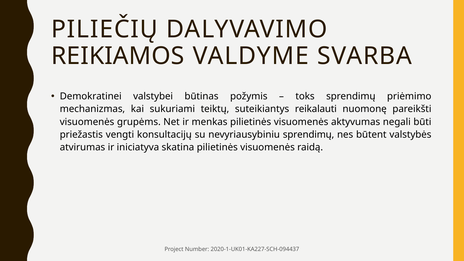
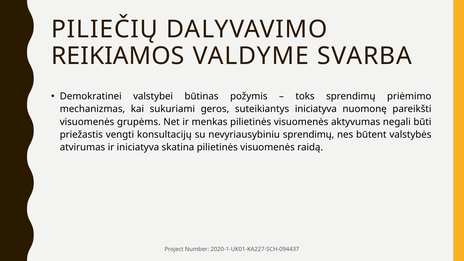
teiktų: teiktų -> geros
suteikiantys reikalauti: reikalauti -> iniciatyva
